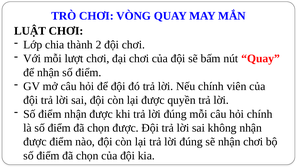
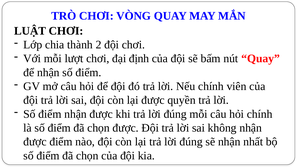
đại chơi: chơi -> định
nhận chơi: chơi -> nhất
